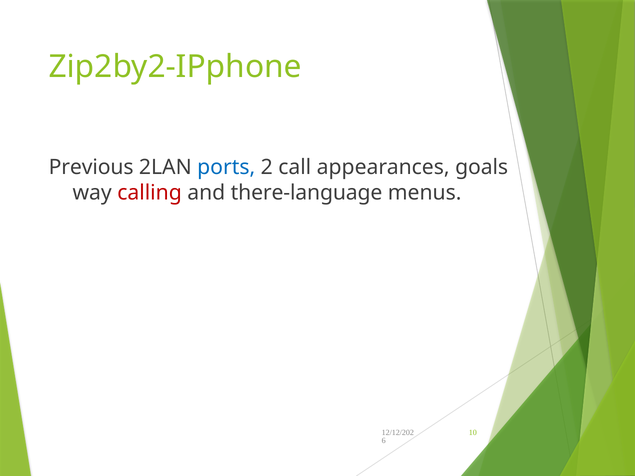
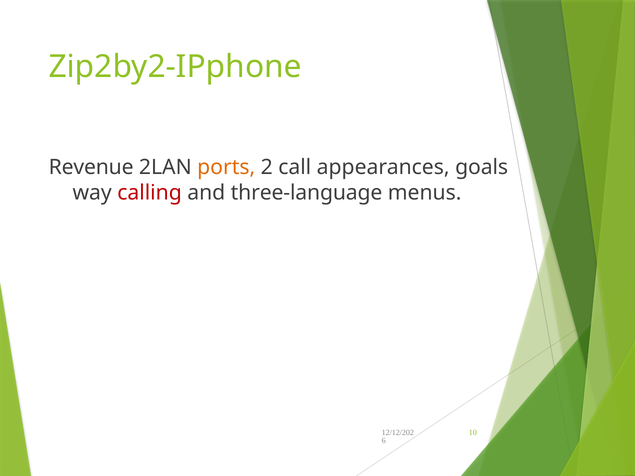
Previous: Previous -> Revenue
ports colour: blue -> orange
there-language: there-language -> three-language
